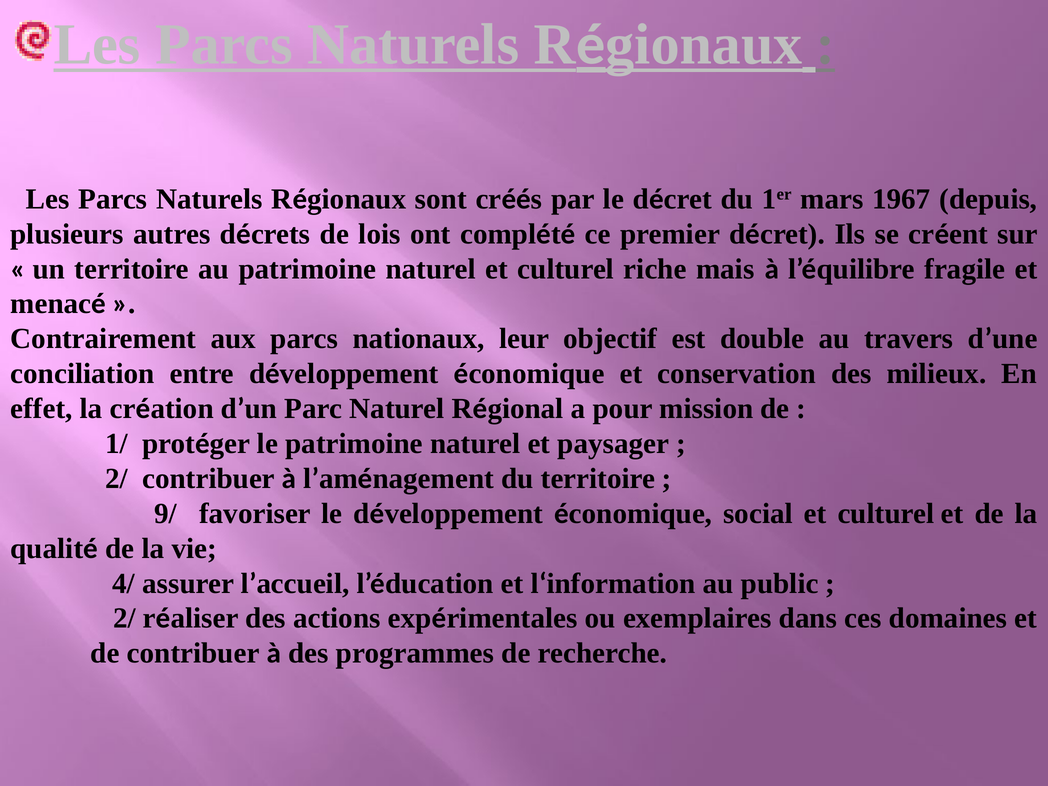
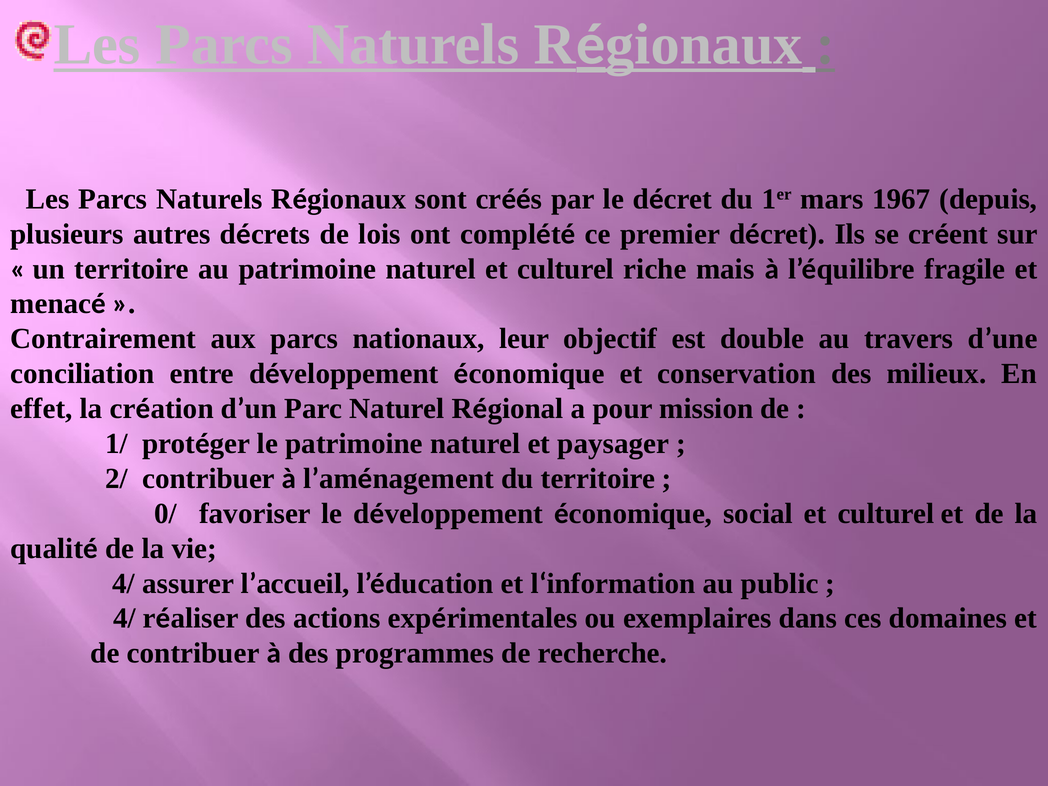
9/: 9/ -> 0/
2/ at (124, 618): 2/ -> 4/
